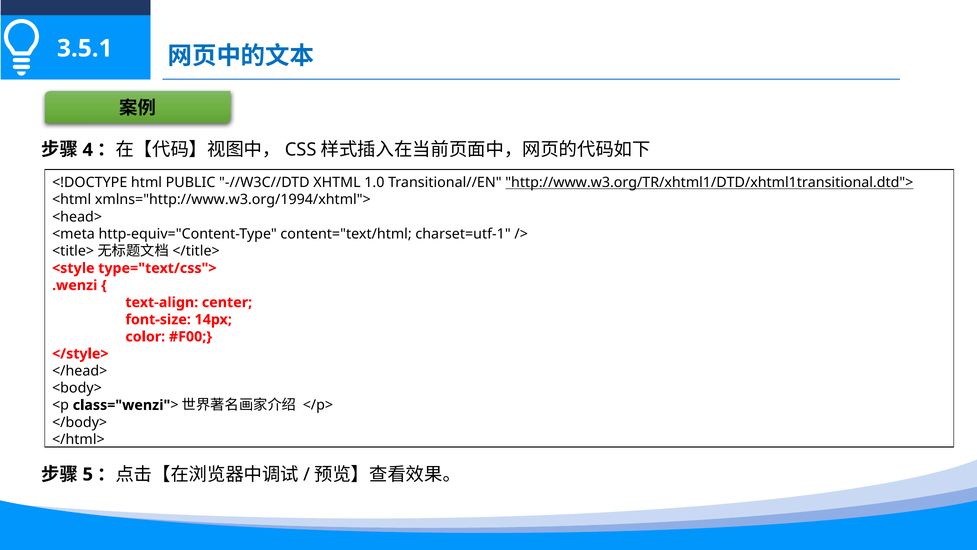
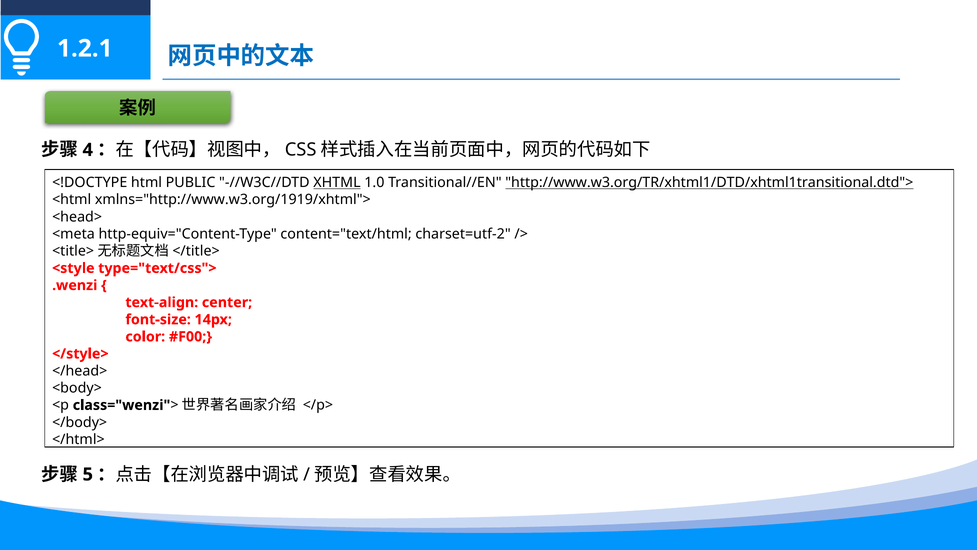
3.5.1: 3.5.1 -> 1.2.1
XHTML underline: none -> present
xmlns="http://www.w3.org/1994/xhtml">: xmlns="http://www.w3.org/1994/xhtml"> -> xmlns="http://www.w3.org/1919/xhtml">
charset=utf-1: charset=utf-1 -> charset=utf-2
